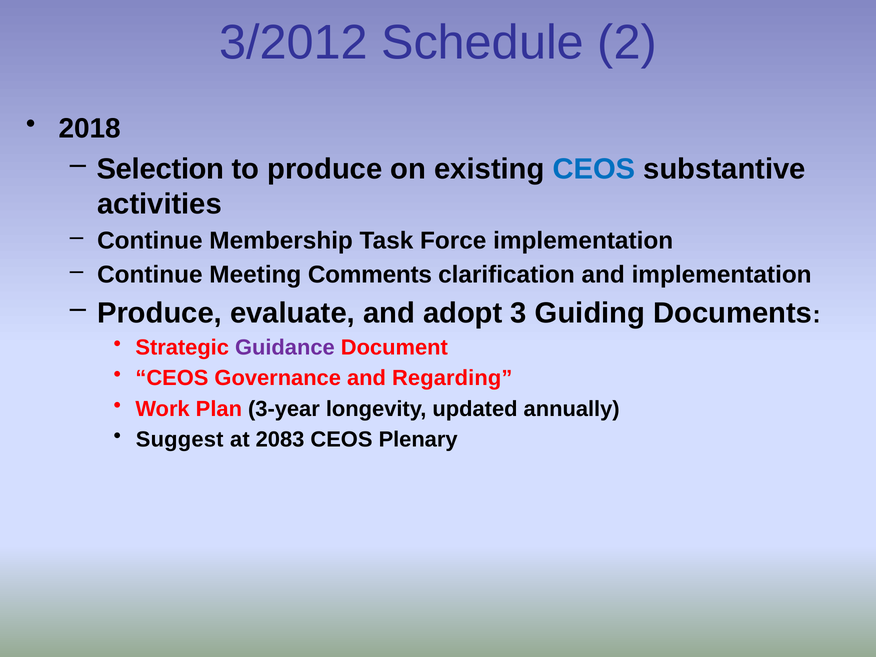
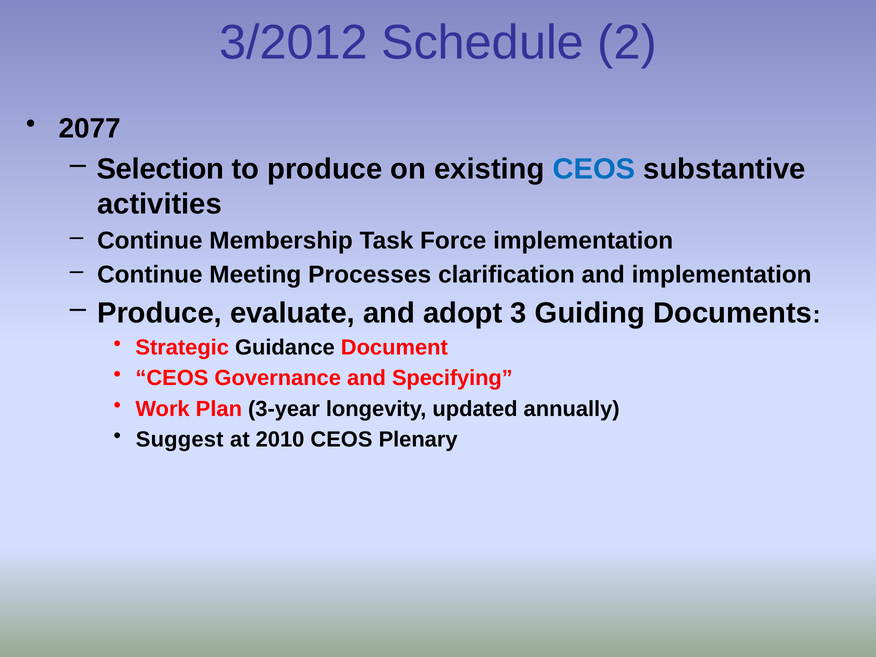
2018: 2018 -> 2077
Comments: Comments -> Processes
Guidance colour: purple -> black
Regarding: Regarding -> Specifying
2083: 2083 -> 2010
